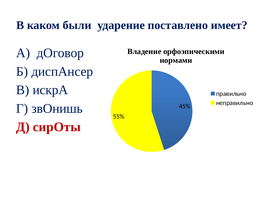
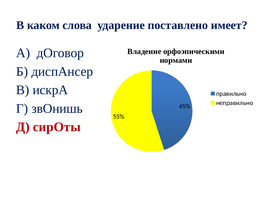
были: были -> слова
